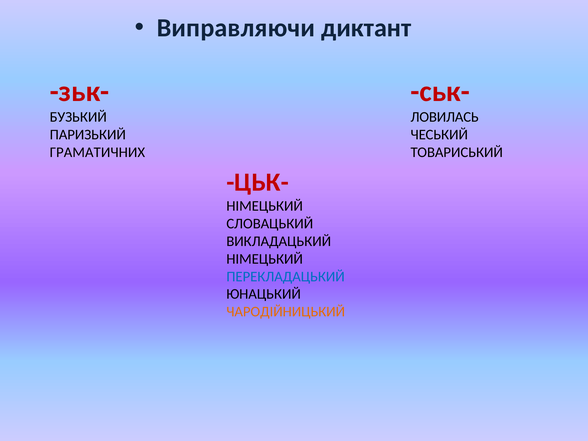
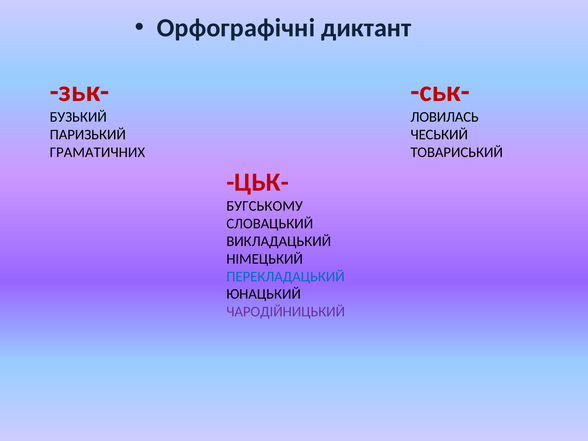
Виправляючи: Виправляючи -> Орфографічні
НІМЕЦЬКИЙ at (265, 206): НІМЕЦЬКИЙ -> БУГСЬКОМУ
ЧАРОДІЙНИЦЬКИЙ colour: orange -> purple
